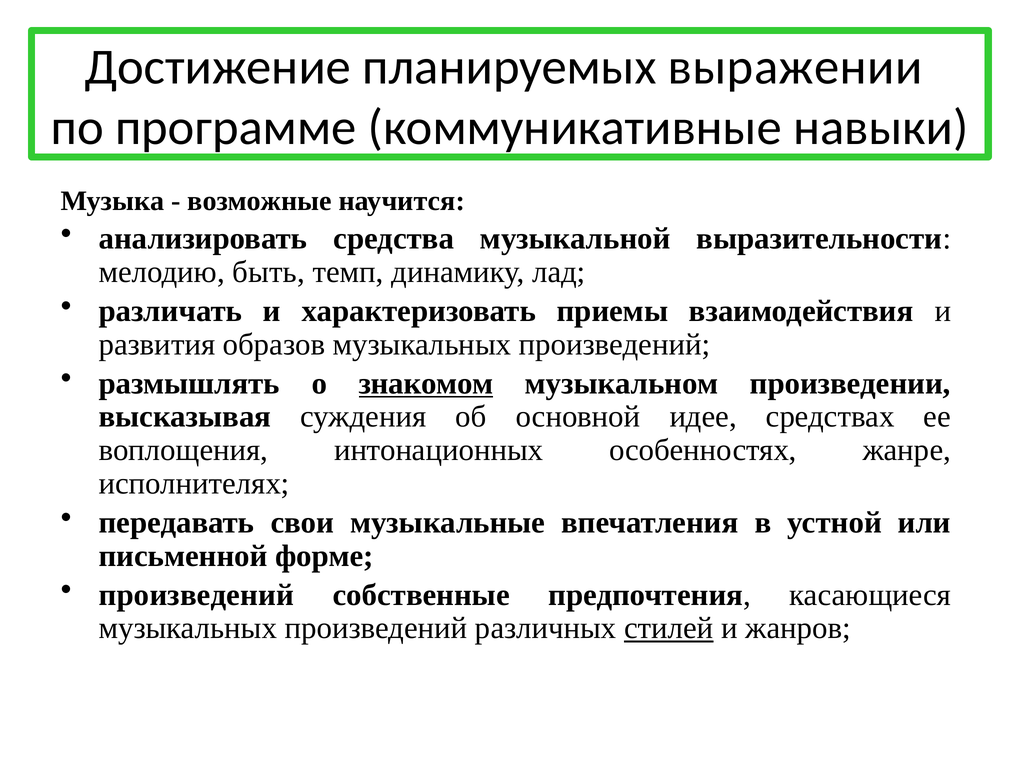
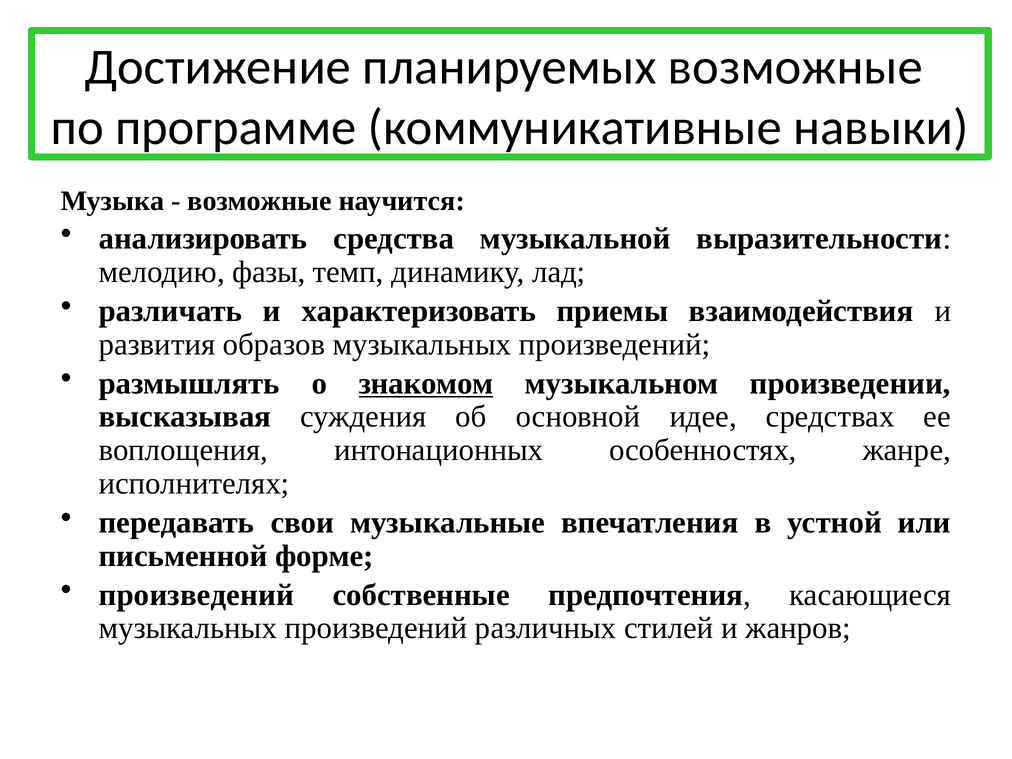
планируемых выражении: выражении -> возможные
быть: быть -> фазы
стилей underline: present -> none
